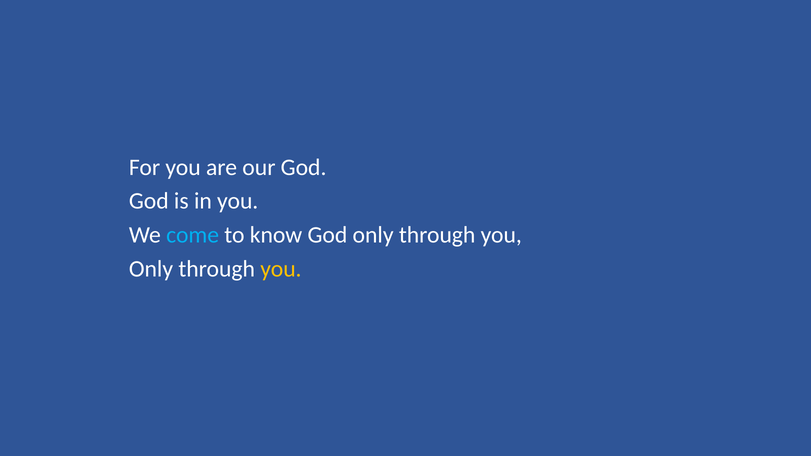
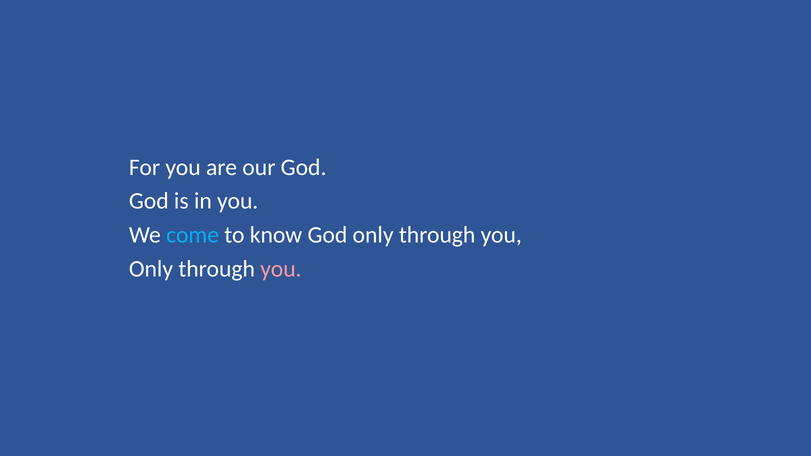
you at (281, 269) colour: yellow -> pink
